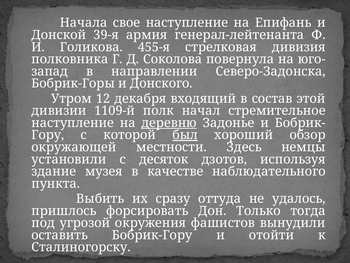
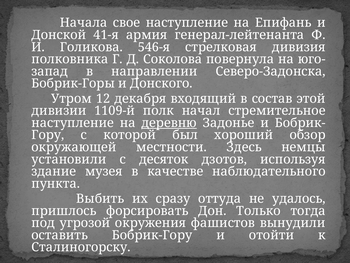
39-я: 39-я -> 41-я
455-я: 455-я -> 546-я
был underline: present -> none
